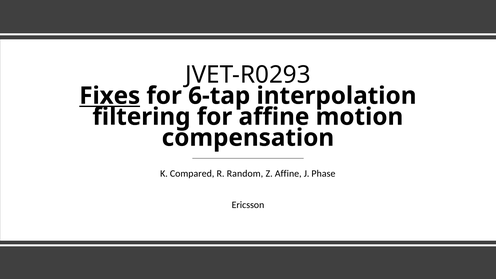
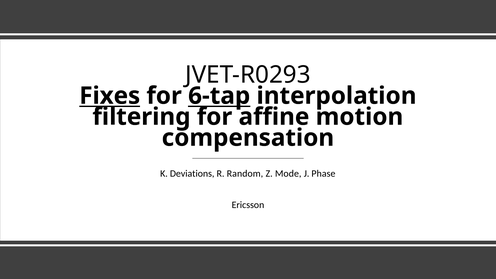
6-tap underline: none -> present
Compared: Compared -> Deviations
Z Affine: Affine -> Mode
